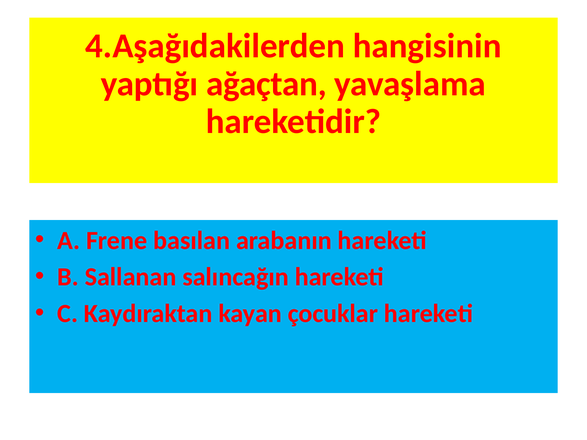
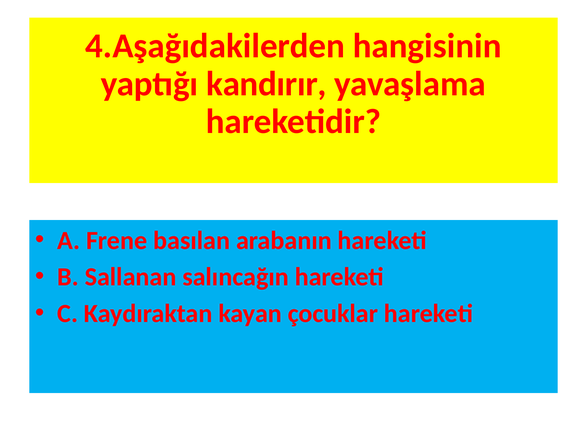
ağaçtan: ağaçtan -> kandırır
